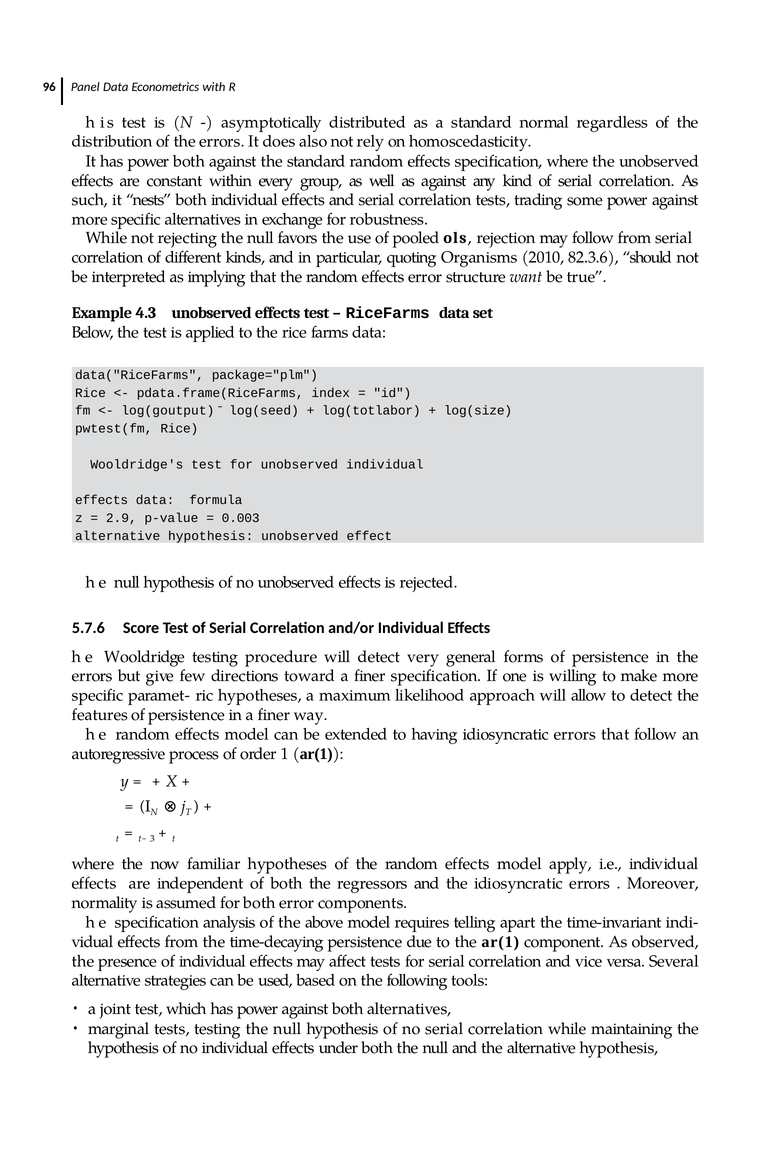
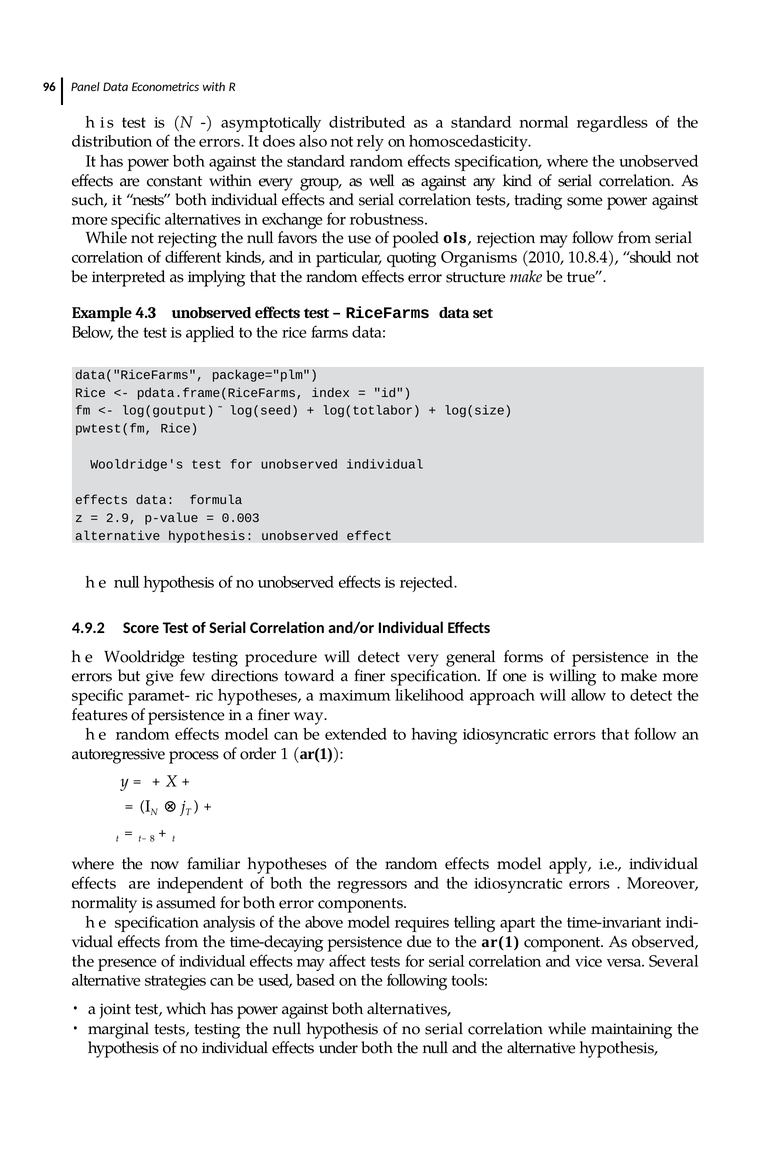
82.3.6: 82.3.6 -> 10.8.4
structure want: want -> make
5.7.6: 5.7.6 -> 4.9.2
3: 3 -> 8
